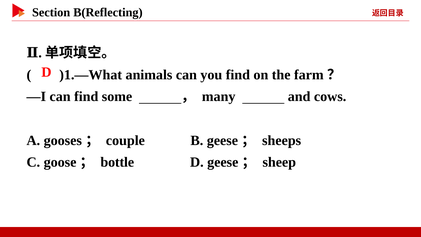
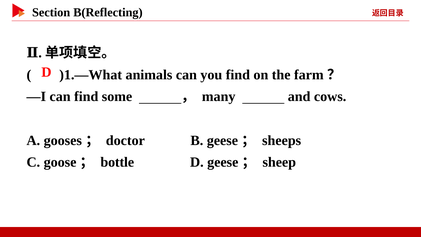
couple: couple -> doctor
